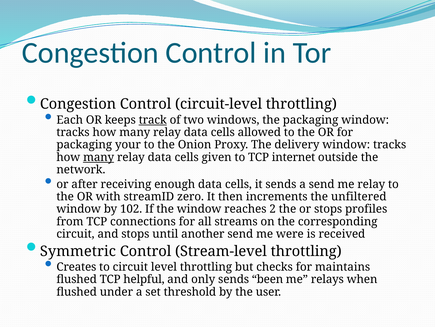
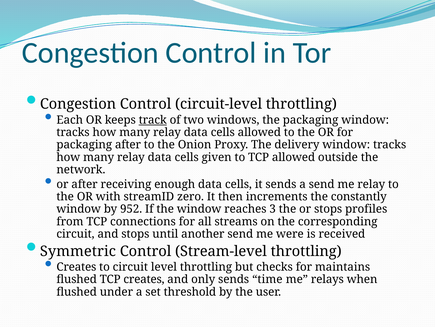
packaging your: your -> after
many at (99, 157) underline: present -> none
TCP internet: internet -> allowed
unfiltered: unfiltered -> constantly
102: 102 -> 952
2: 2 -> 3
TCP helpful: helpful -> creates
been: been -> time
